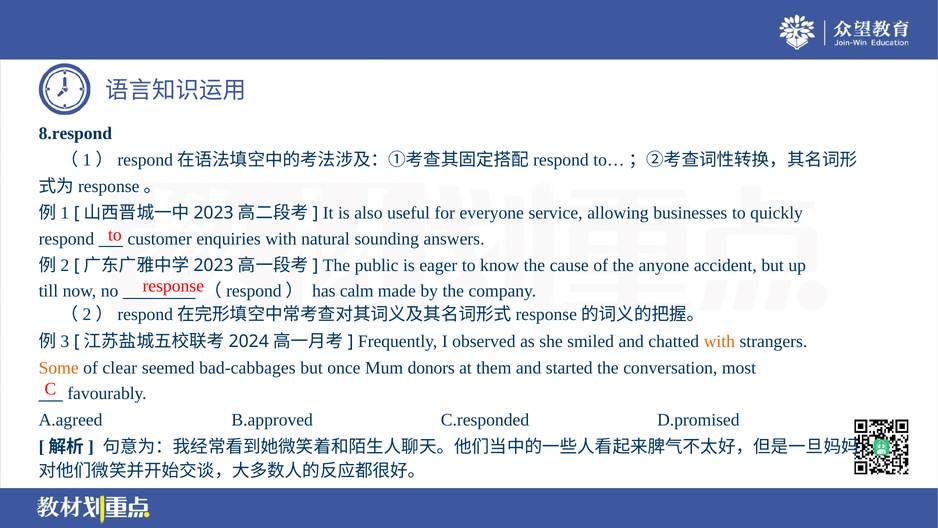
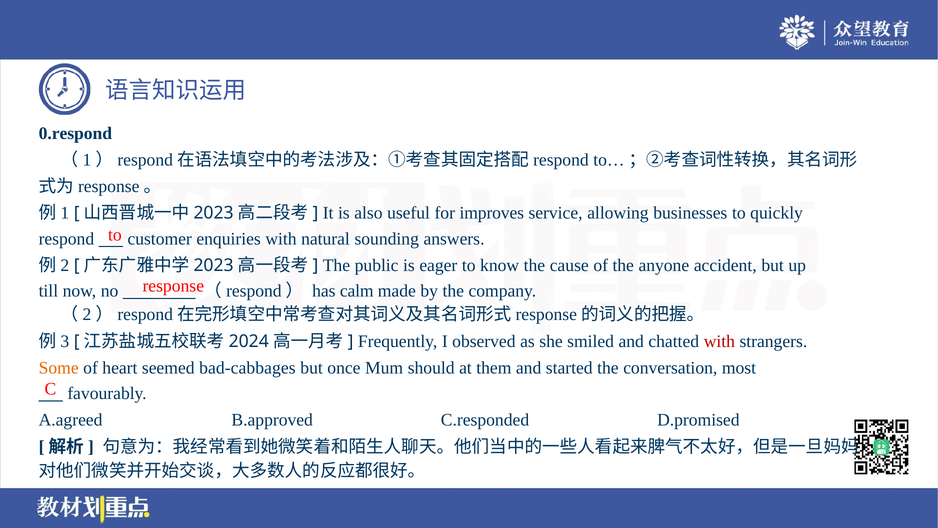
8.respond: 8.respond -> 0.respond
everyone: everyone -> improves
with at (719, 341) colour: orange -> red
clear: clear -> heart
donors: donors -> should
